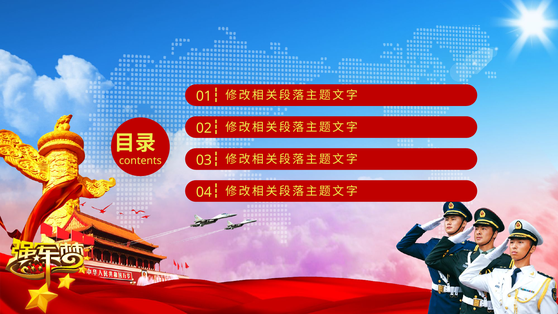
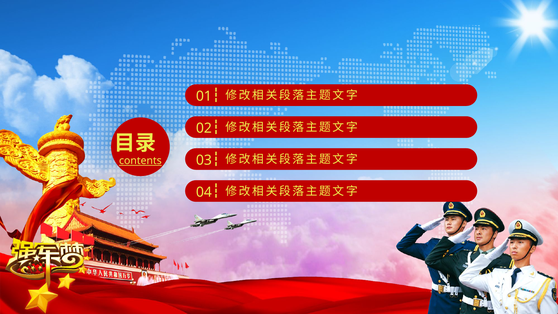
contents underline: none -> present
